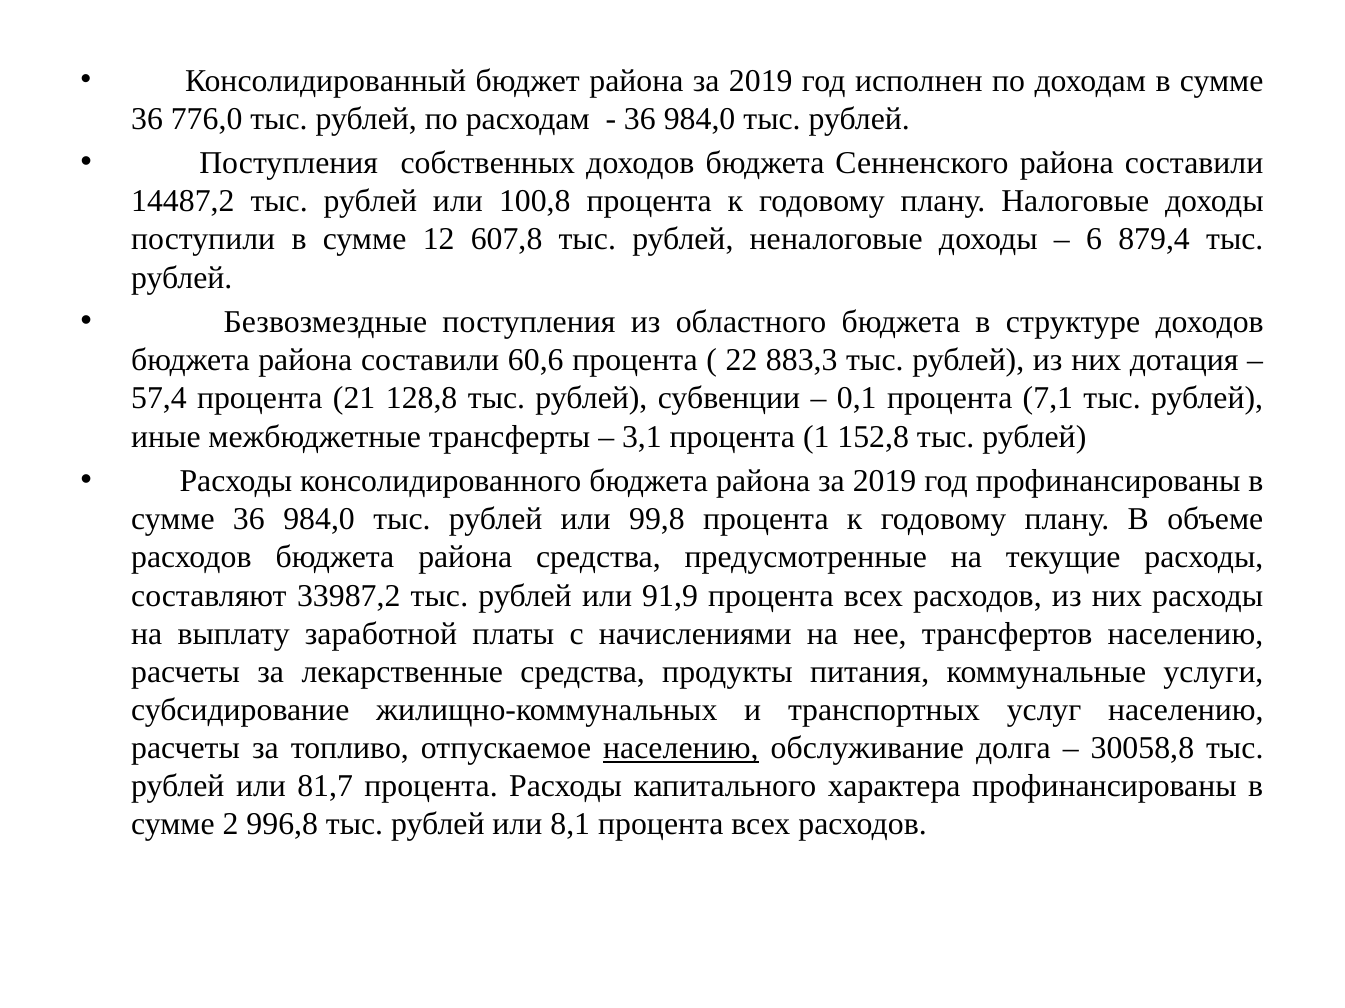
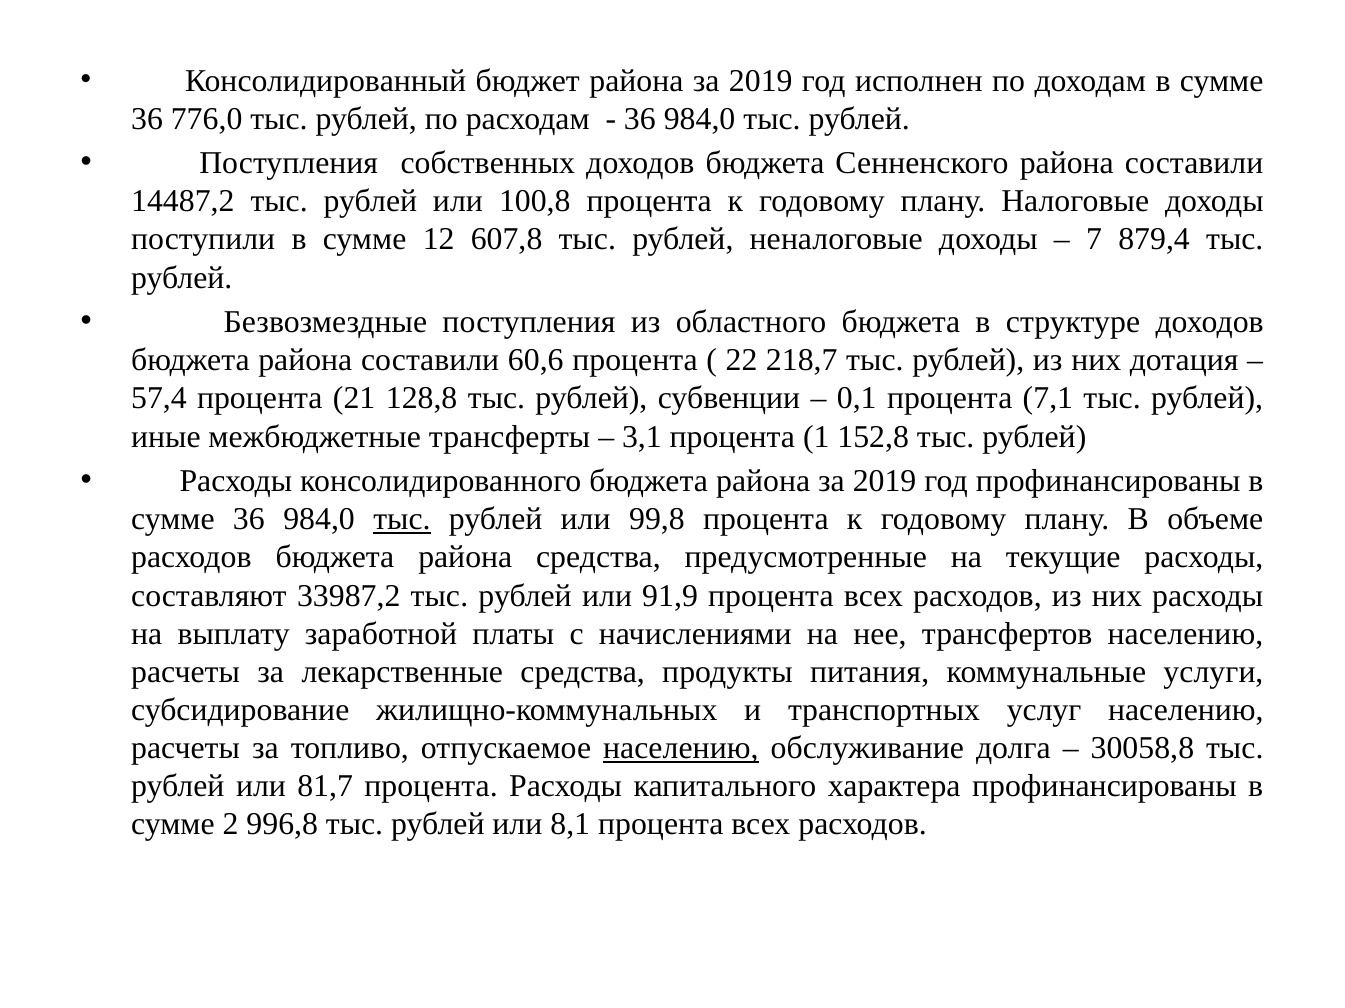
6: 6 -> 7
883,3: 883,3 -> 218,7
тыс at (402, 520) underline: none -> present
